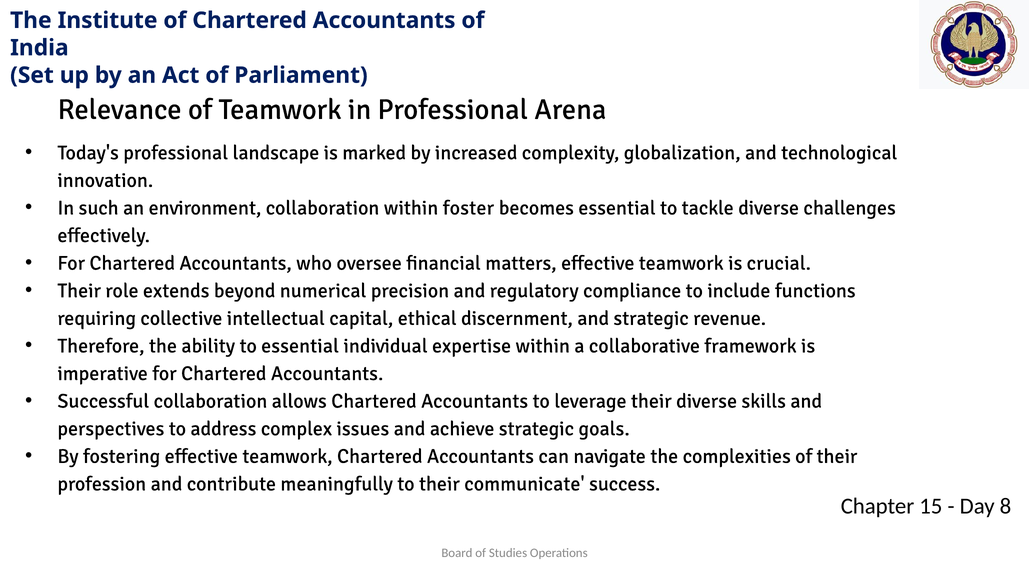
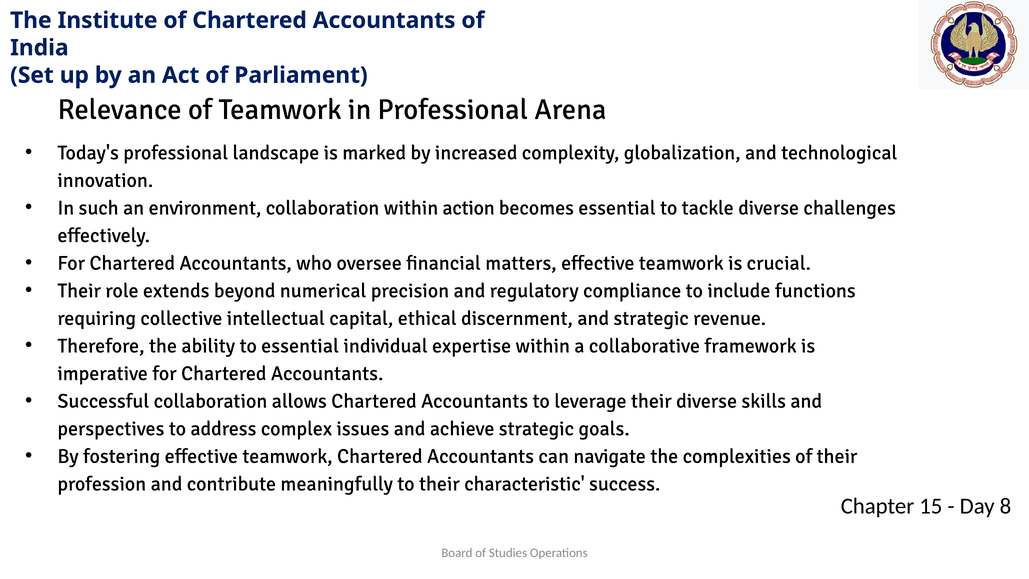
foster: foster -> action
communicate: communicate -> characteristic
